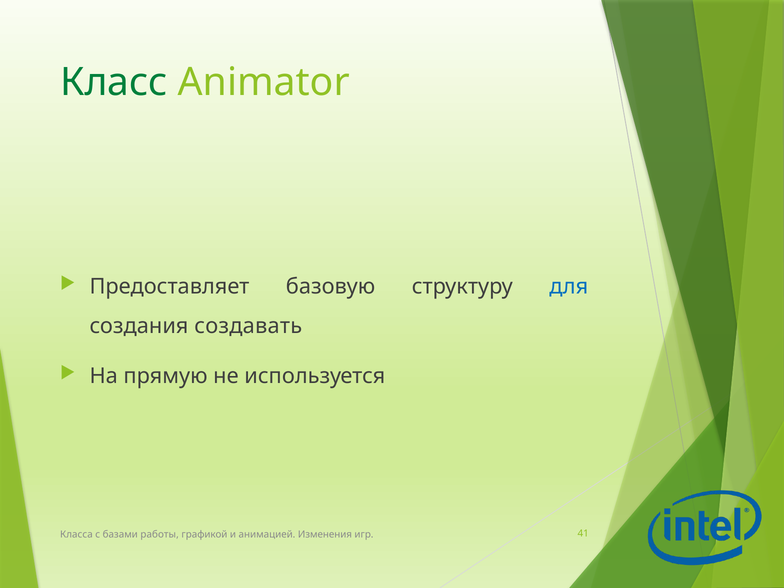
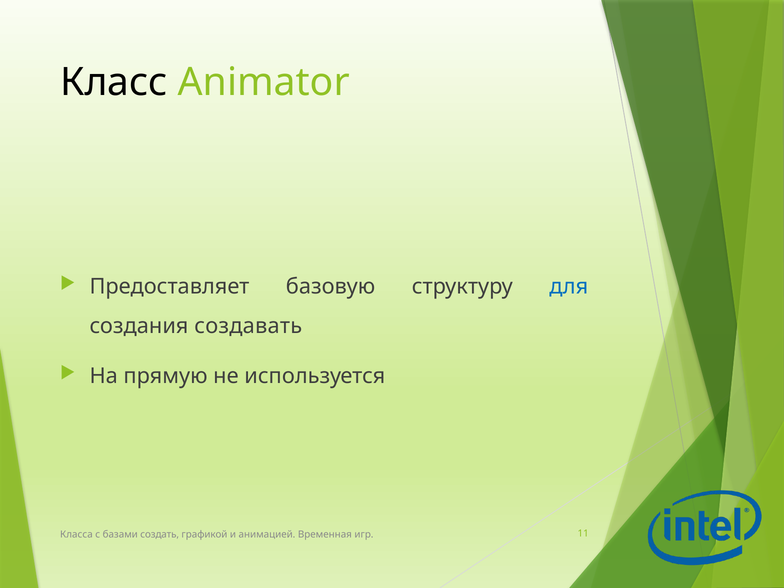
Класс colour: green -> black
работы: работы -> создать
Изменения: Изменения -> Временная
41: 41 -> 11
